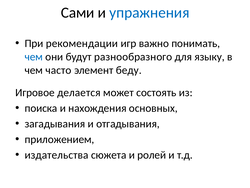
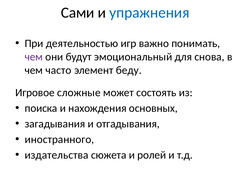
рекомендации: рекомендации -> деятельностью
чем at (34, 57) colour: blue -> purple
разнообразного: разнообразного -> эмоциональный
языку: языку -> снова
делается: делается -> сложные
приложением: приложением -> иностранного
